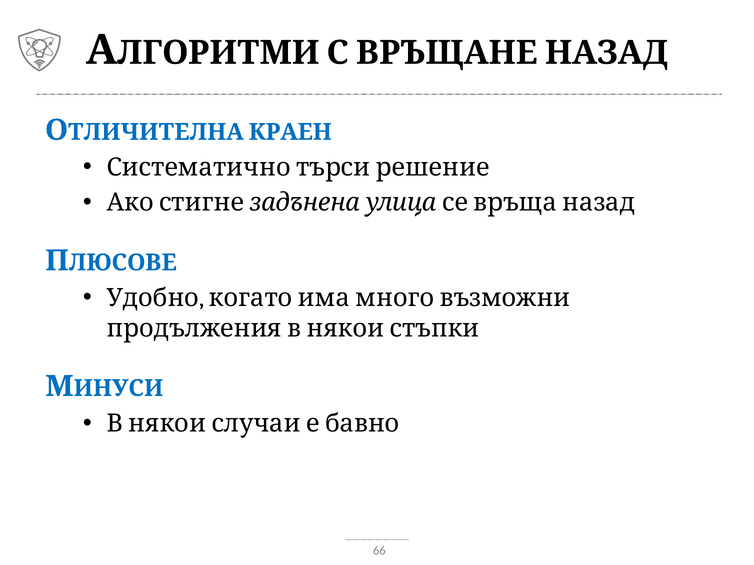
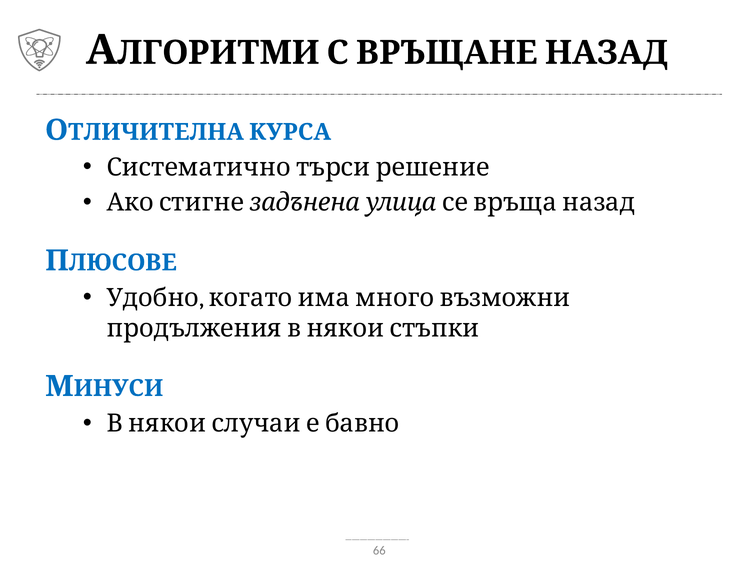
КРАЕН: КРАЕН -> КУРСА
